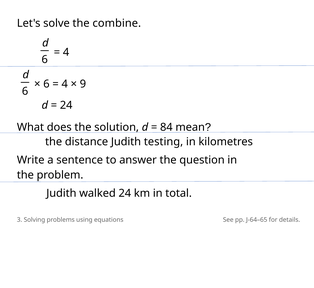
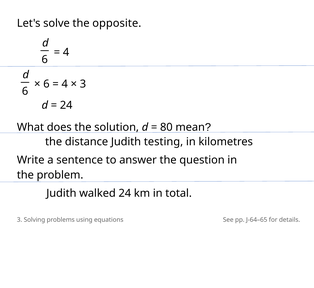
combine: combine -> opposite
9 at (83, 84): 9 -> 3
84: 84 -> 80
